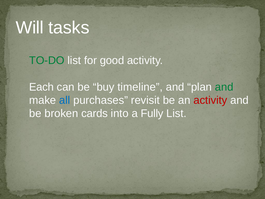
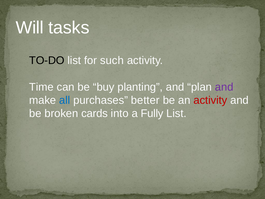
TO-DO colour: green -> black
good: good -> such
Each: Each -> Time
timeline: timeline -> planting
and at (224, 87) colour: green -> purple
revisit: revisit -> better
